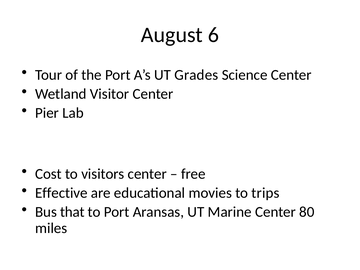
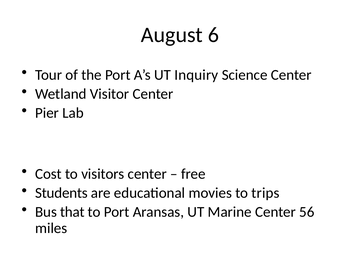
Grades: Grades -> Inquiry
Effective: Effective -> Students
80: 80 -> 56
